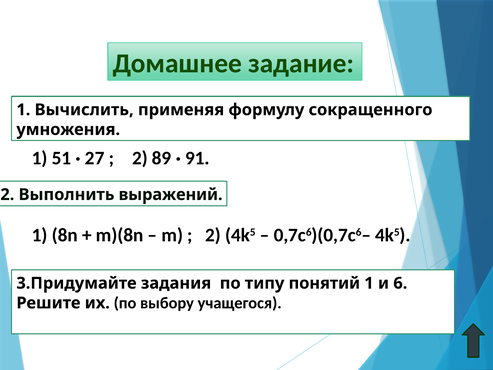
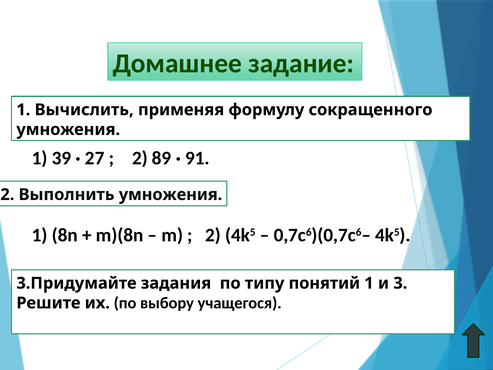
51: 51 -> 39
Выполнить выражений: выражений -> умножения
6: 6 -> 3
